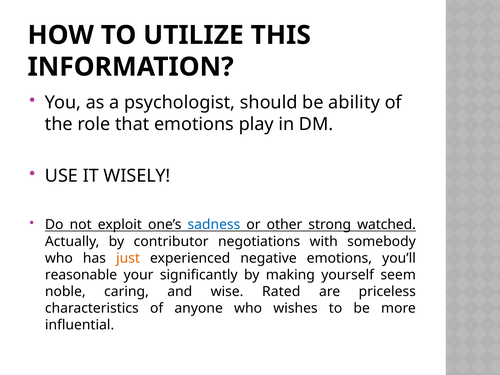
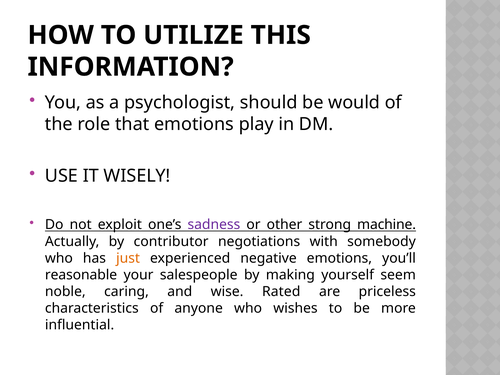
ability: ability -> would
sadness colour: blue -> purple
watched: watched -> machine
significantly: significantly -> salespeople
